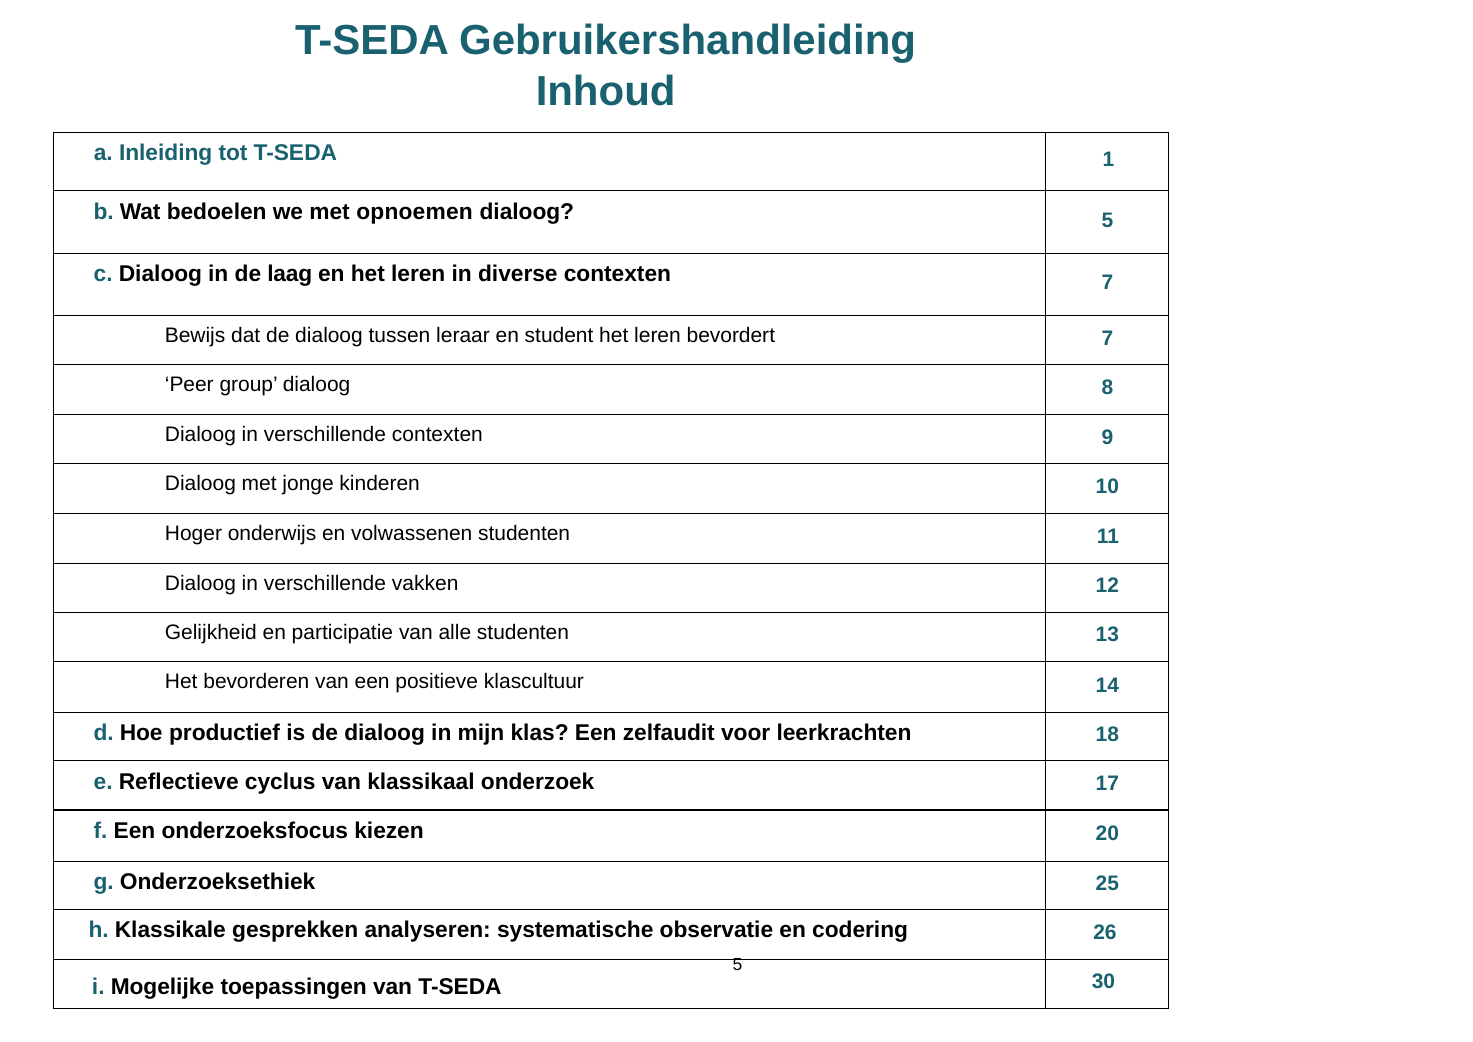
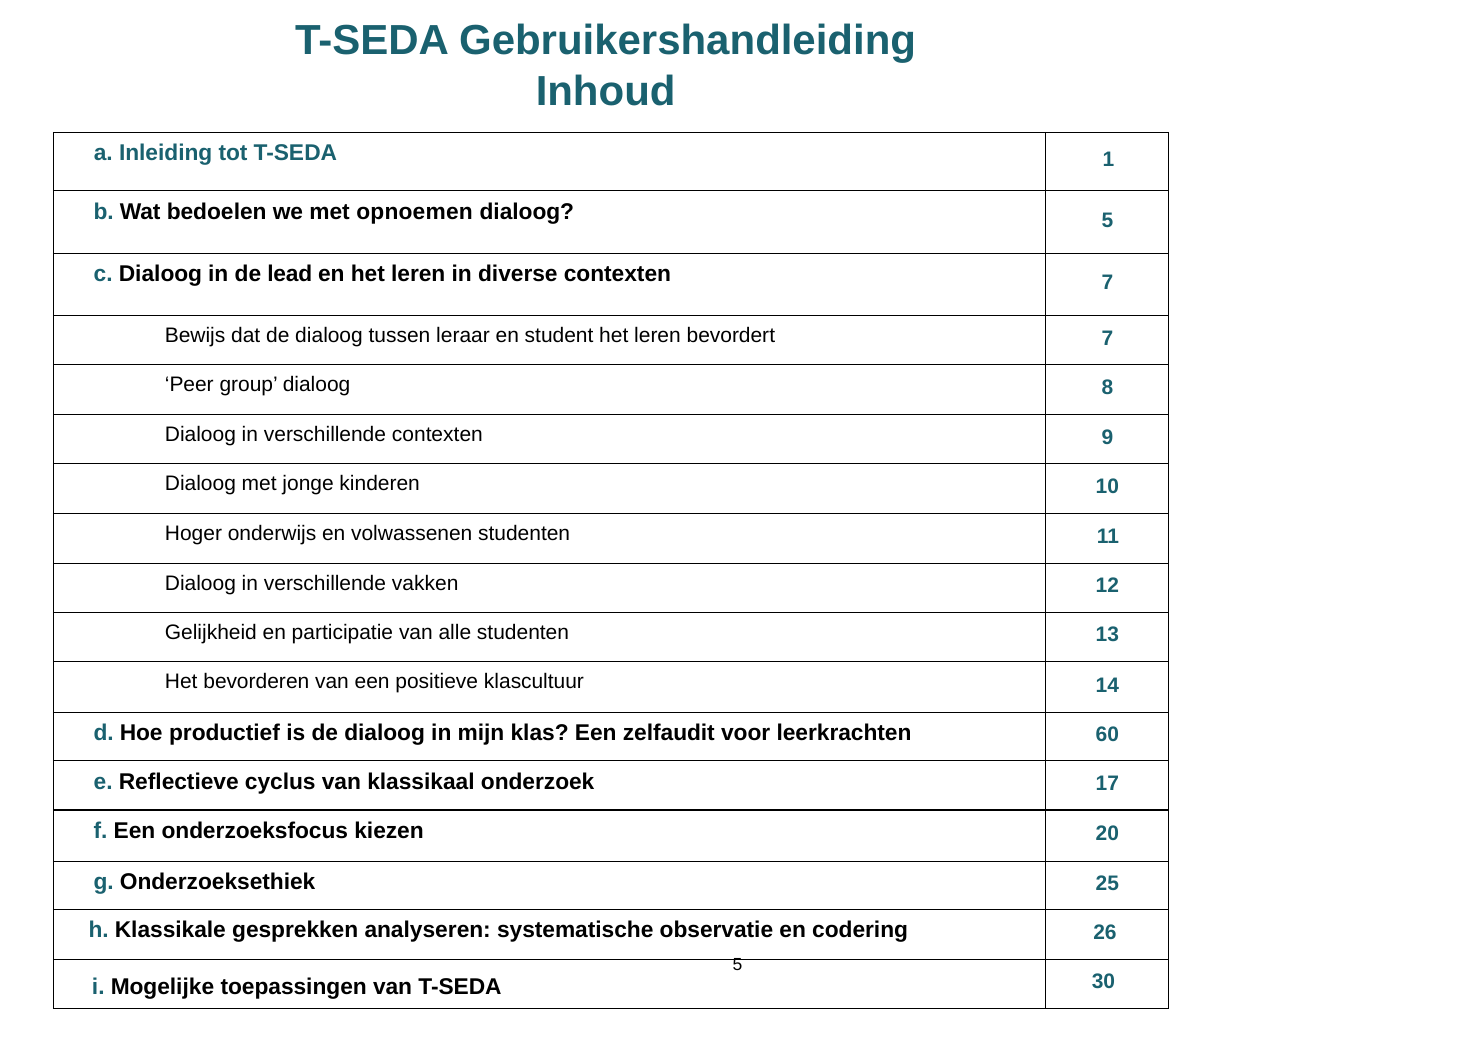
laag: laag -> lead
18: 18 -> 60
